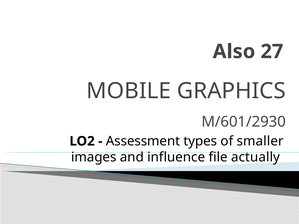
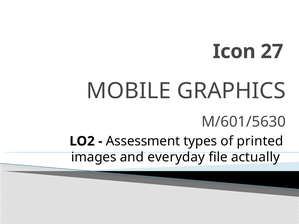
Also: Also -> Icon
M/601/2930: M/601/2930 -> M/601/5630
smaller: smaller -> printed
influence: influence -> everyday
